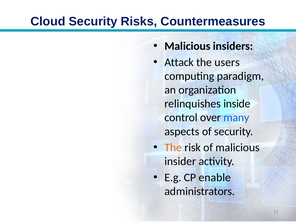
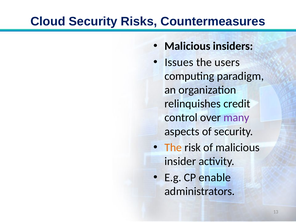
Attack: Attack -> Issues
inside: inside -> credit
many colour: blue -> purple
